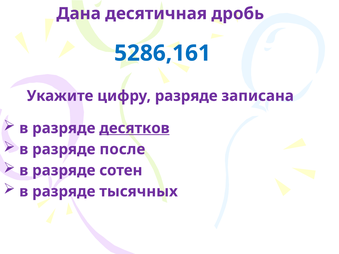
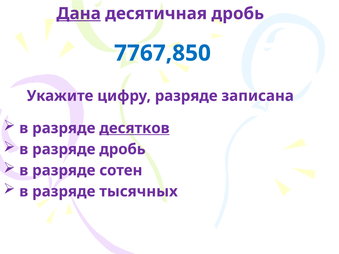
Дана underline: none -> present
5286,161: 5286,161 -> 7767,850
разряде после: после -> дробь
